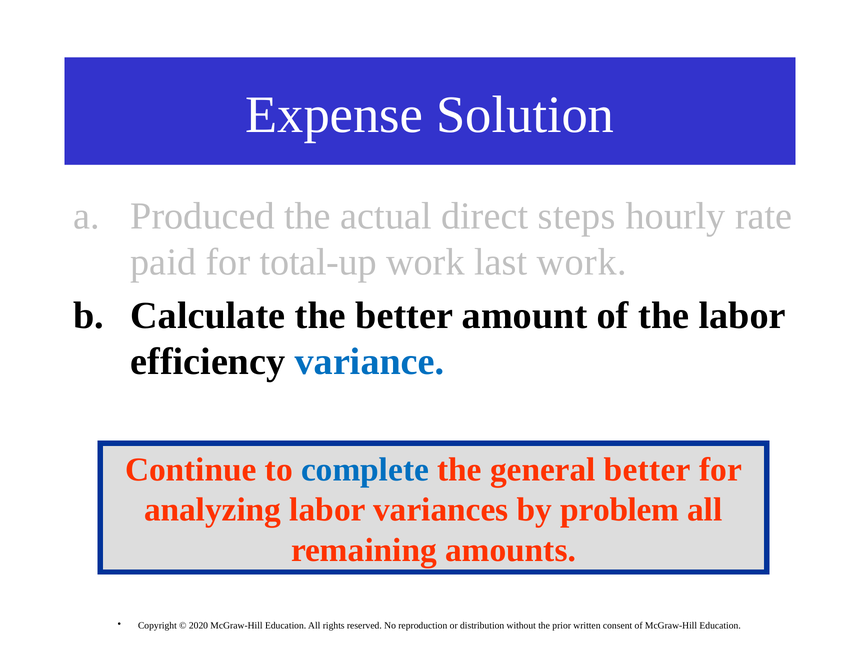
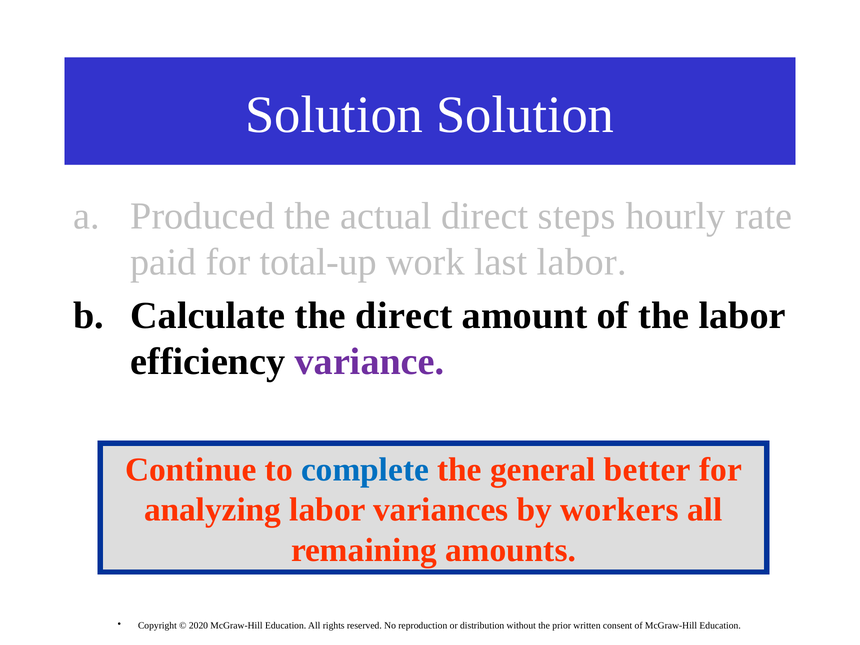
Expense at (334, 115): Expense -> Solution
last work: work -> labor
the better: better -> direct
variance colour: blue -> purple
problem: problem -> workers
